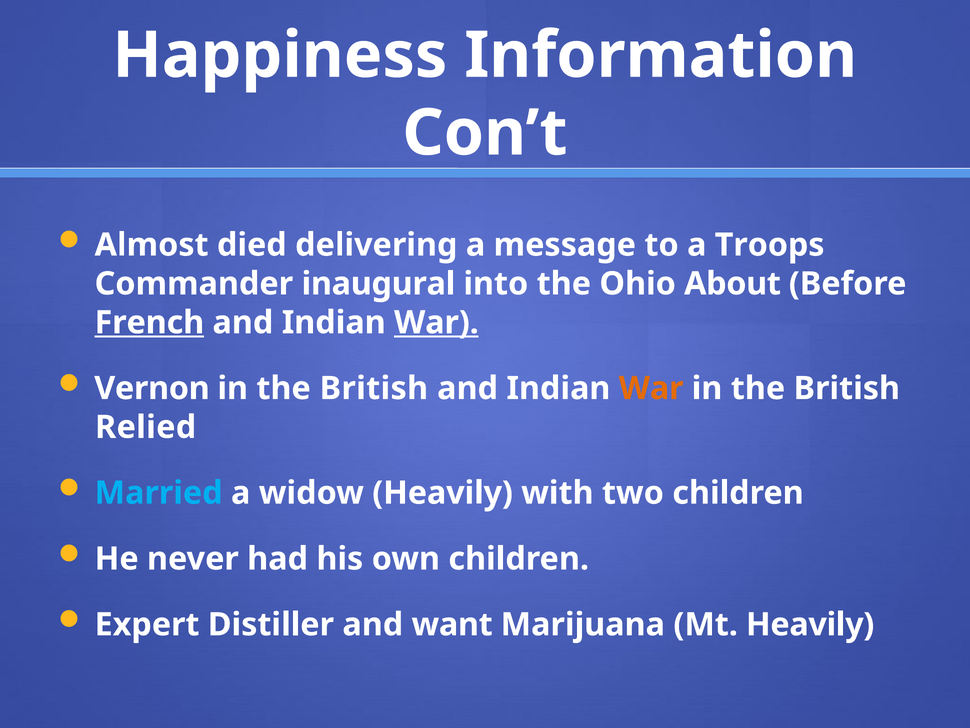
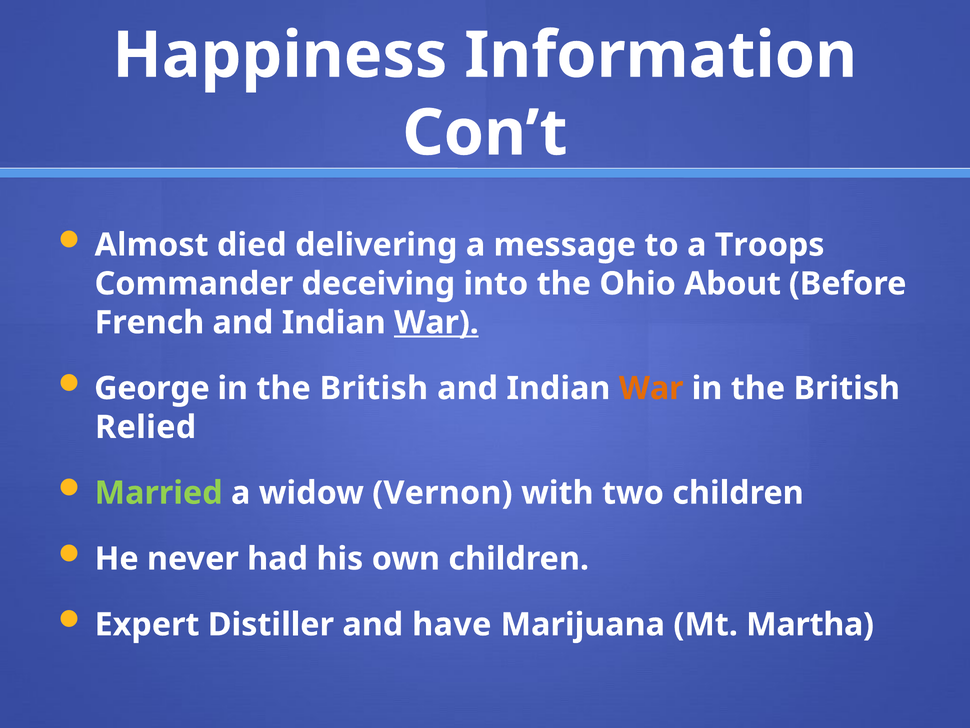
inaugural: inaugural -> deceiving
French underline: present -> none
Vernon: Vernon -> George
Married colour: light blue -> light green
widow Heavily: Heavily -> Vernon
want: want -> have
Mt Heavily: Heavily -> Martha
